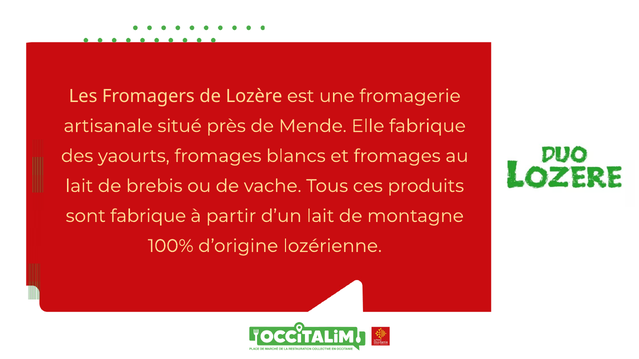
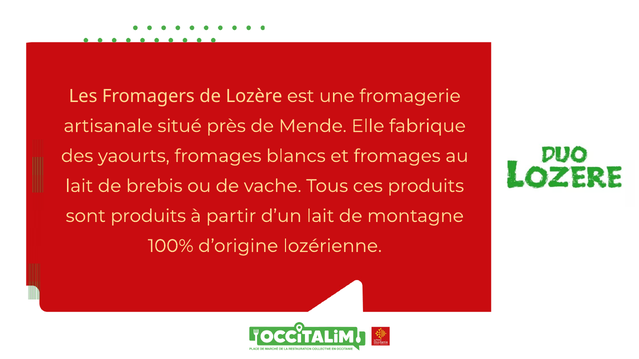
sont fabrique: fabrique -> produits
